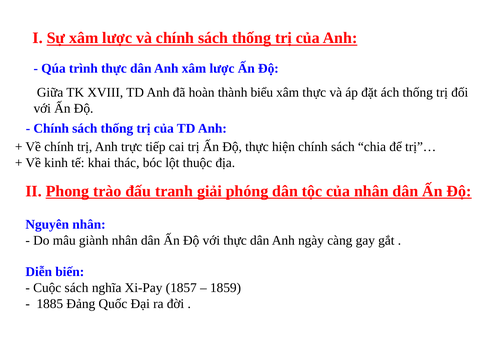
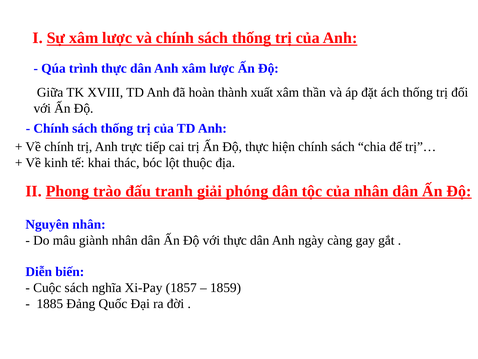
biểu: biểu -> xuất
xâm thực: thực -> thần
